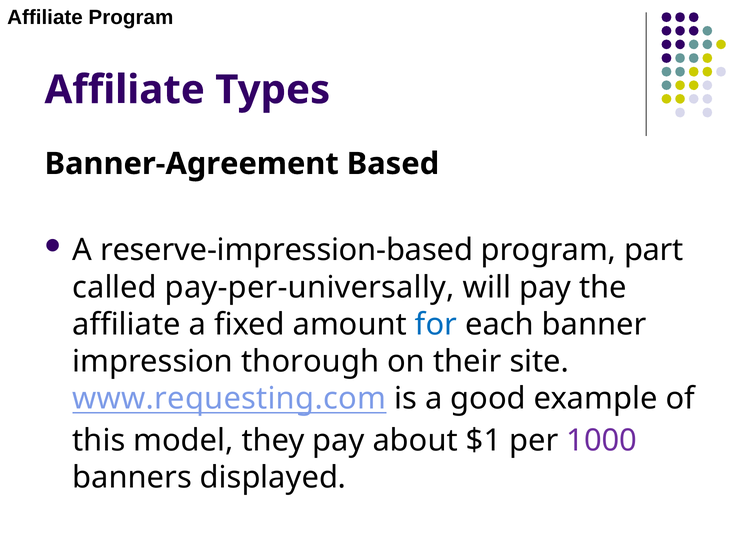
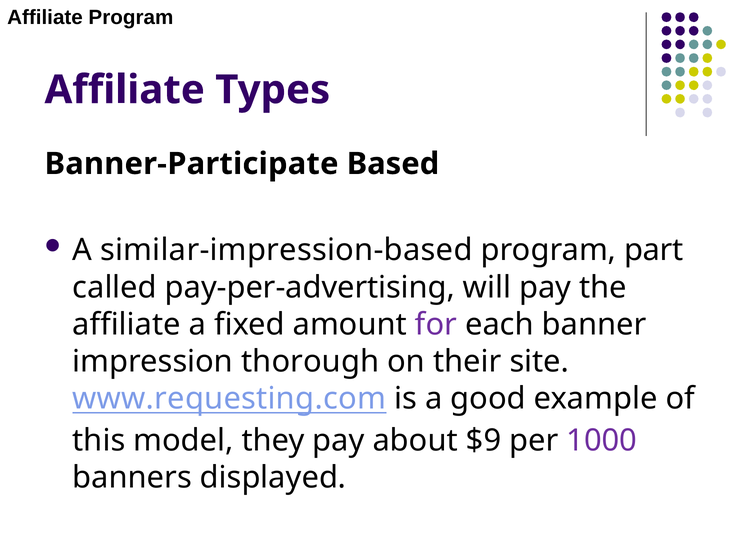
Banner-Agreement: Banner-Agreement -> Banner-Participate
reserve-impression-based: reserve-impression-based -> similar-impression-based
pay-per-universally: pay-per-universally -> pay-per-advertising
for colour: blue -> purple
$1: $1 -> $9
